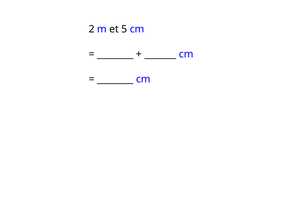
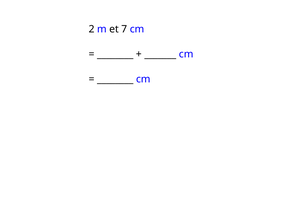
5: 5 -> 7
